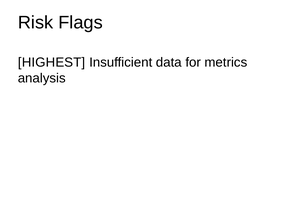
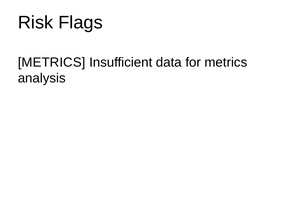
HIGHEST at (52, 62): HIGHEST -> METRICS
